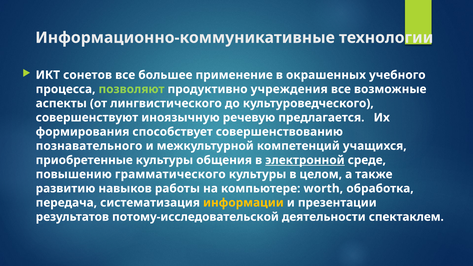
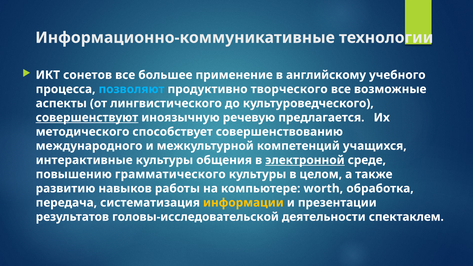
окрашенных: окрашенных -> английскому
позволяют colour: light green -> light blue
учреждения: учреждения -> творческого
совершенствуют underline: none -> present
формирования: формирования -> методического
познавательного: познавательного -> международного
приобретенные: приобретенные -> интерактивные
потому-исследовательской: потому-исследовательской -> головы-исследовательской
